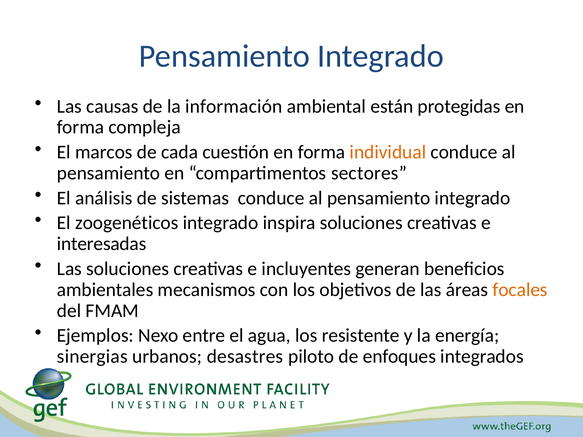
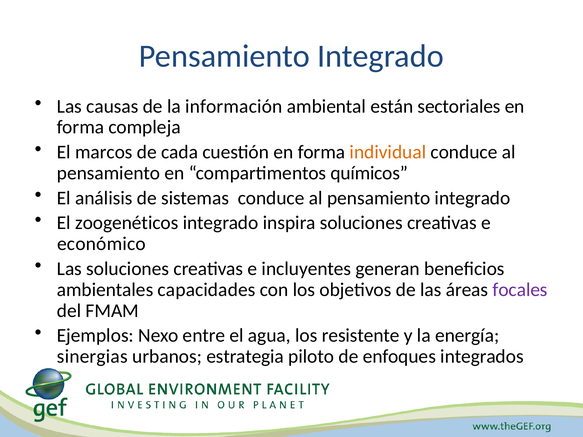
protegidas: protegidas -> sectoriales
sectores: sectores -> químicos
interesadas: interesadas -> económico
mecanismos: mecanismos -> capacidades
focales colour: orange -> purple
desastres: desastres -> estrategia
